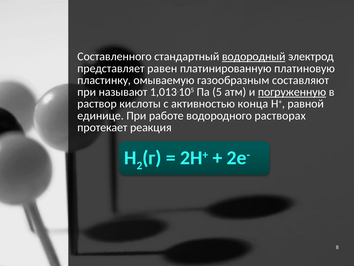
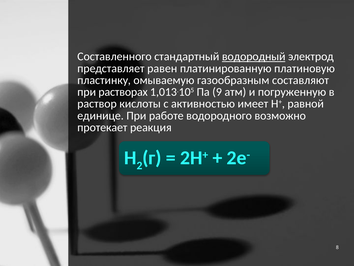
называют: называют -> растворах
5: 5 -> 9
погруженную underline: present -> none
конца: конца -> имеет
растворах: растворах -> возможно
